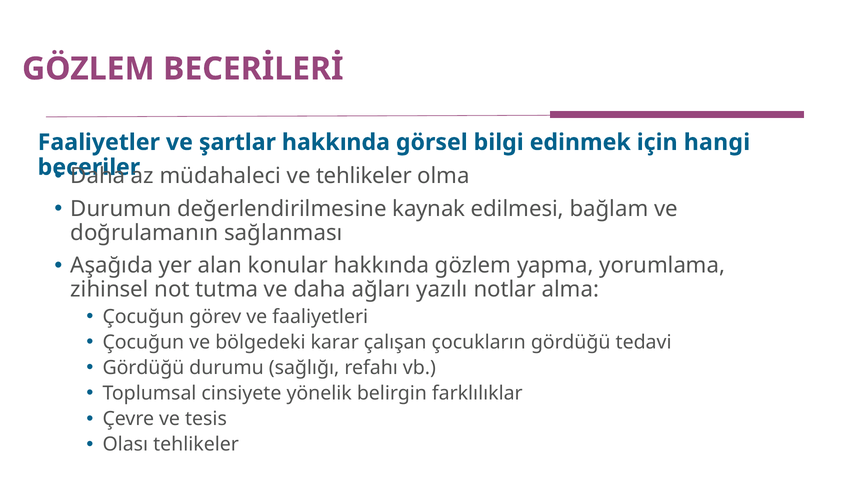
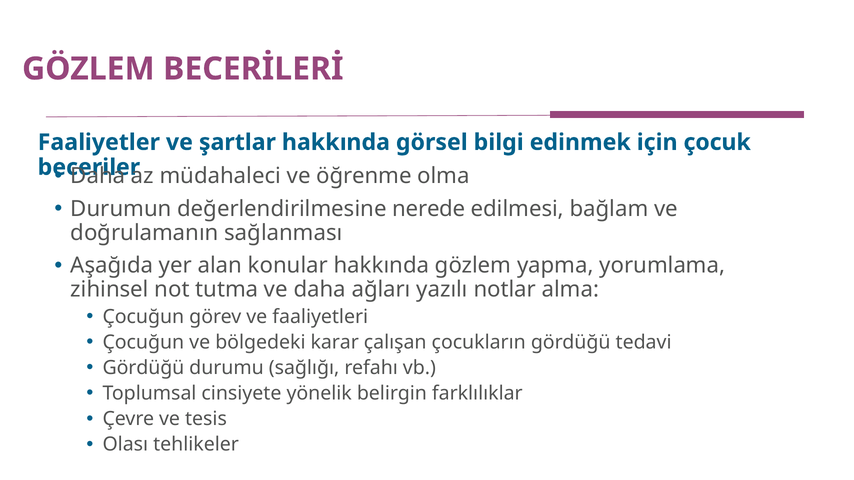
hangi: hangi -> çocuk
ve tehlikeler: tehlikeler -> öğrenme
kaynak: kaynak -> nerede
